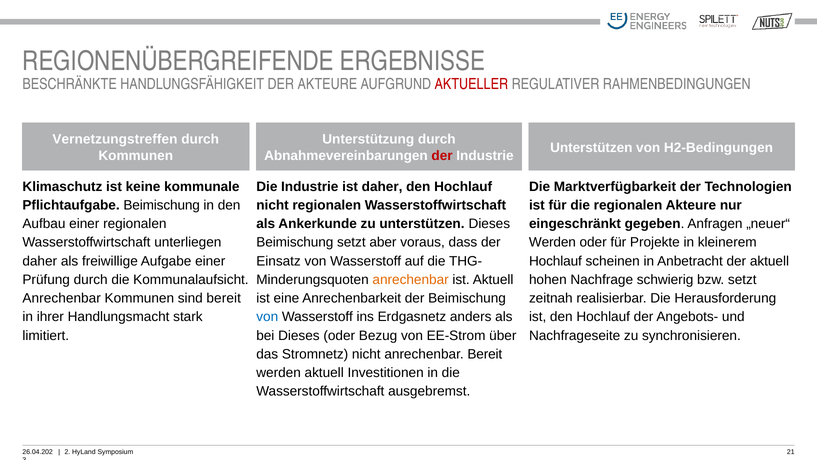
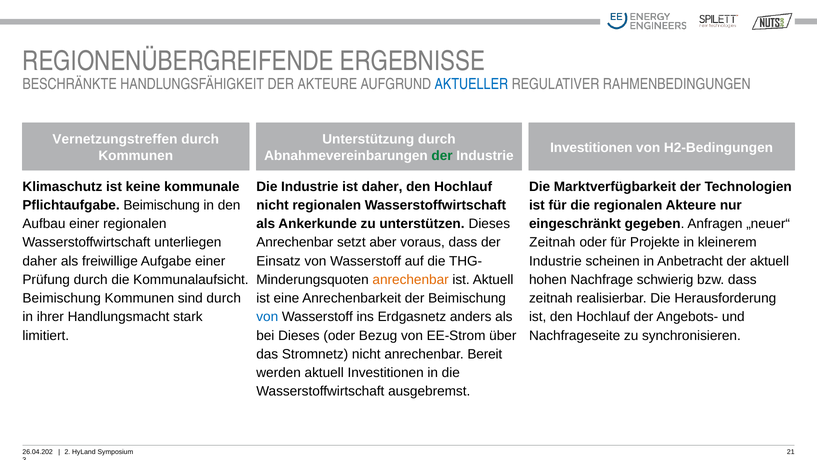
AKTUELLER colour: red -> blue
Unterstützen at (591, 147): Unterstützen -> Investitionen
der at (442, 156) colour: red -> green
Beimischung at (295, 242): Beimischung -> Anrechenbar
Werden at (552, 242): Werden -> Zeitnah
Hochlauf at (555, 261): Hochlauf -> Industrie
bzw setzt: setzt -> dass
Anrechenbar at (62, 298): Anrechenbar -> Beimischung
sind bereit: bereit -> durch
